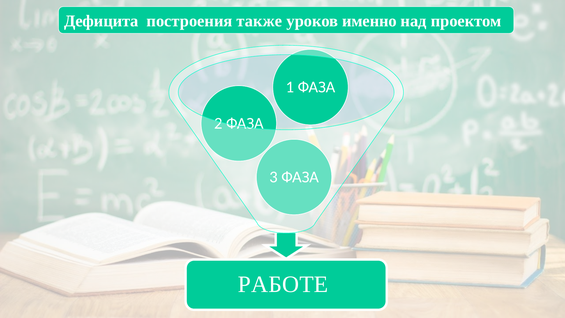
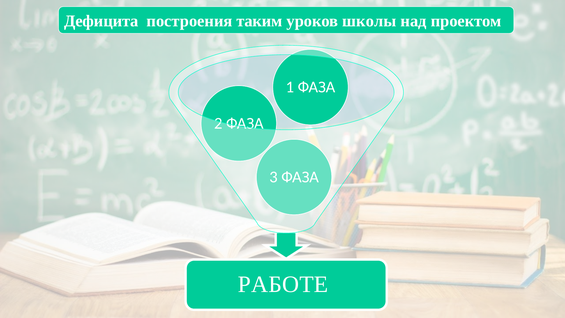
также: также -> таким
именно: именно -> школы
